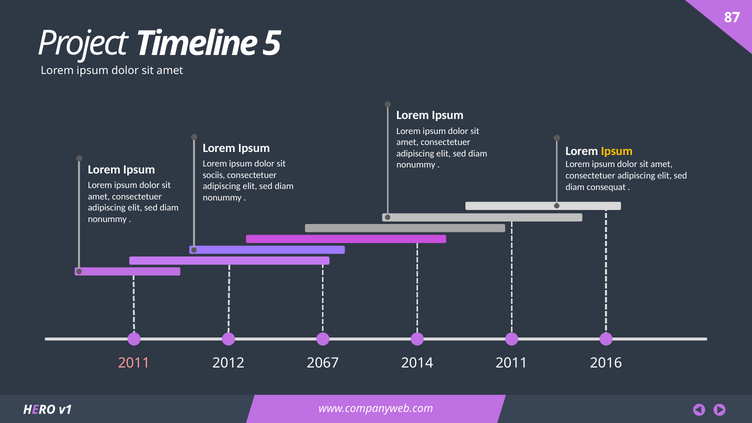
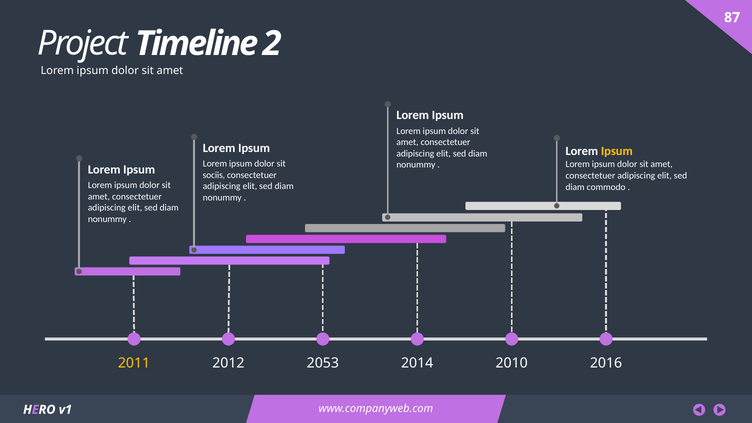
5: 5 -> 2
consequat: consequat -> commodo
2011 at (134, 363) colour: pink -> yellow
2067: 2067 -> 2053
2014 2011: 2011 -> 2010
